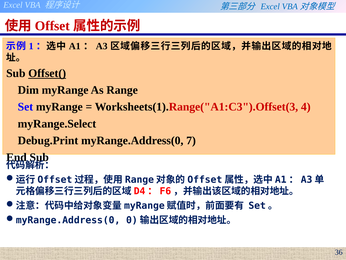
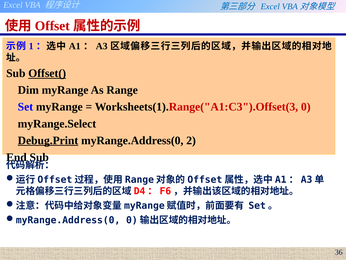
4: 4 -> 0
Debug.Print underline: none -> present
7: 7 -> 2
